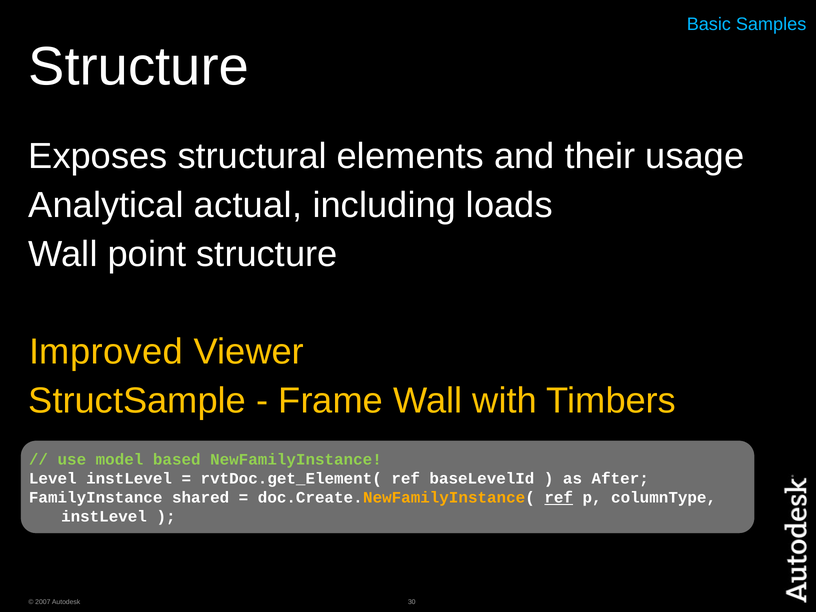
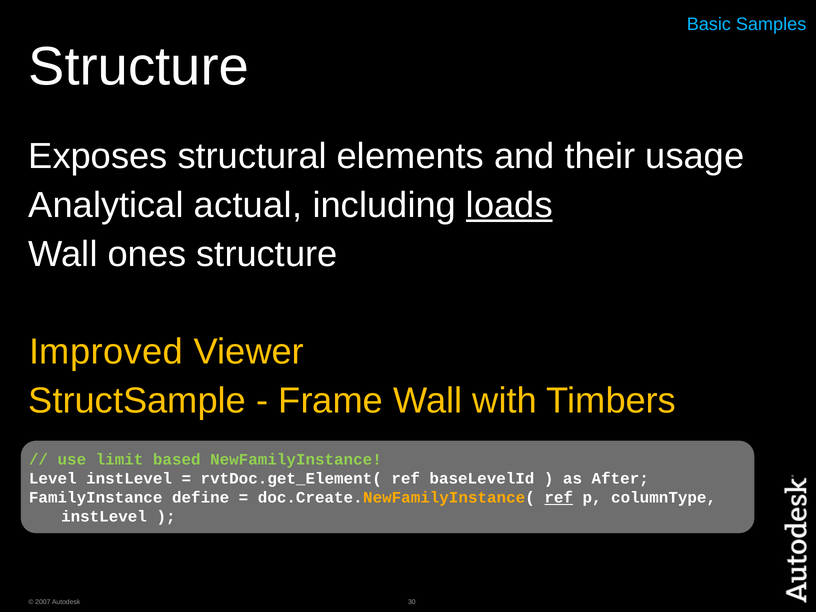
loads underline: none -> present
point: point -> ones
model: model -> limit
shared: shared -> define
